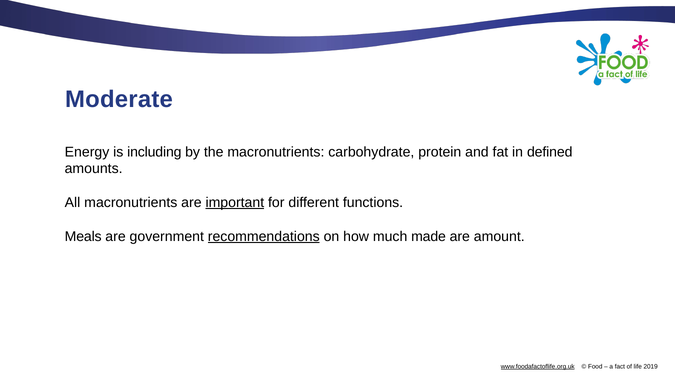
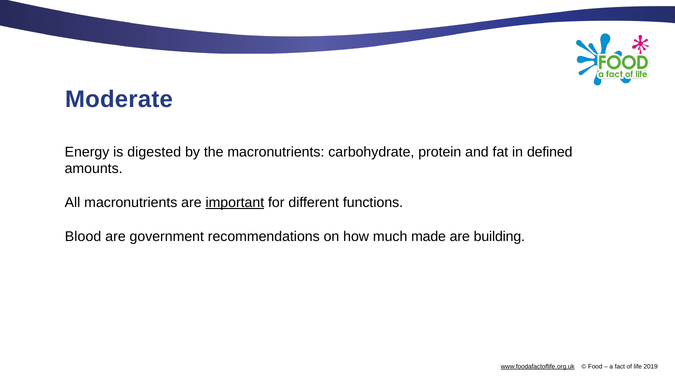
including: including -> digested
Meals: Meals -> Blood
recommendations underline: present -> none
amount: amount -> building
